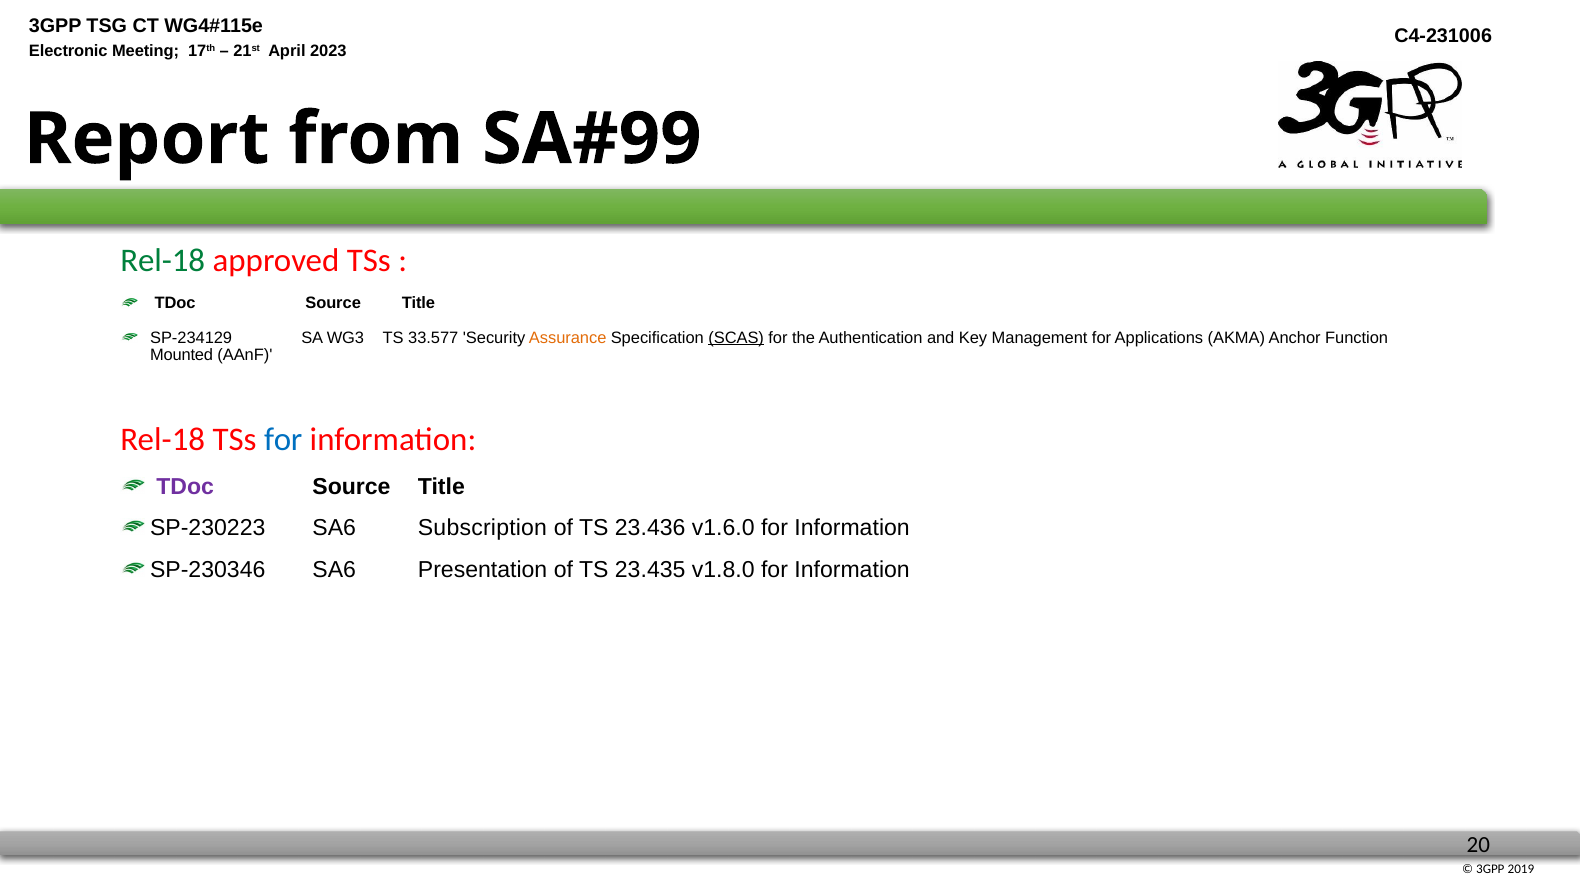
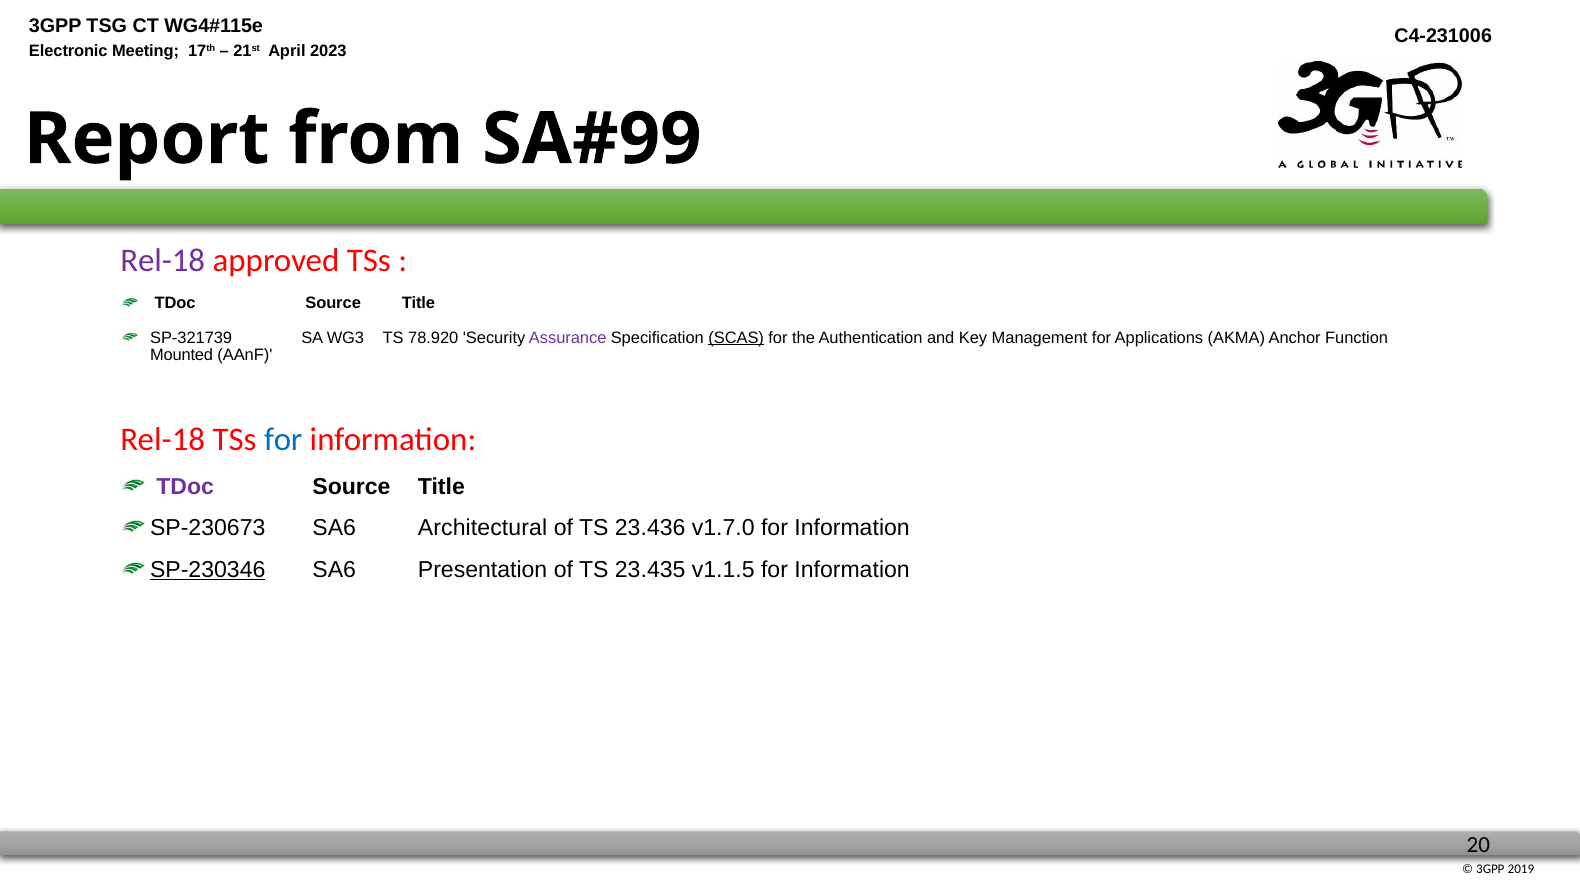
Rel-18 at (163, 260) colour: green -> purple
SP-234129: SP-234129 -> SP-321739
33.577: 33.577 -> 78.920
Assurance colour: orange -> purple
SP-230223: SP-230223 -> SP-230673
Subscription: Subscription -> Architectural
v1.6.0: v1.6.0 -> v1.7.0
SP-230346 underline: none -> present
v1.8.0: v1.8.0 -> v1.1.5
